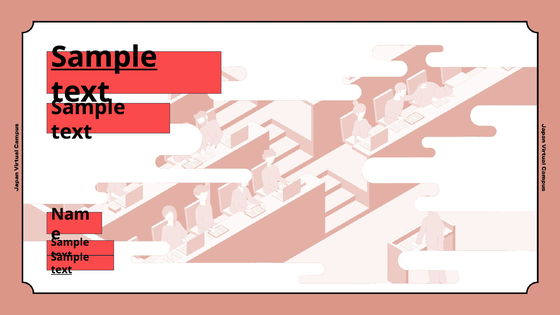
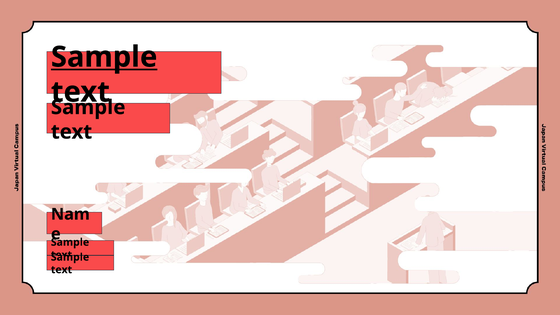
text at (62, 270) underline: present -> none
